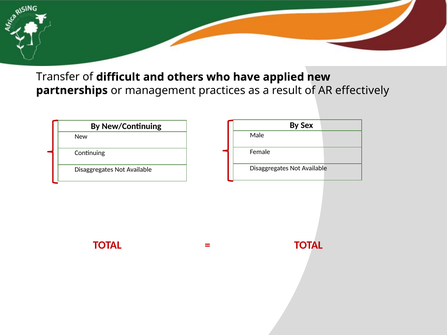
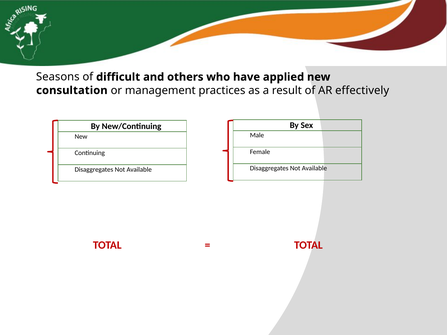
Transfer: Transfer -> Seasons
partnerships: partnerships -> consultation
